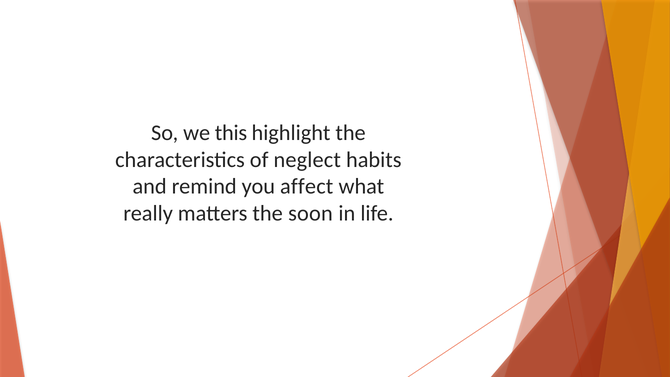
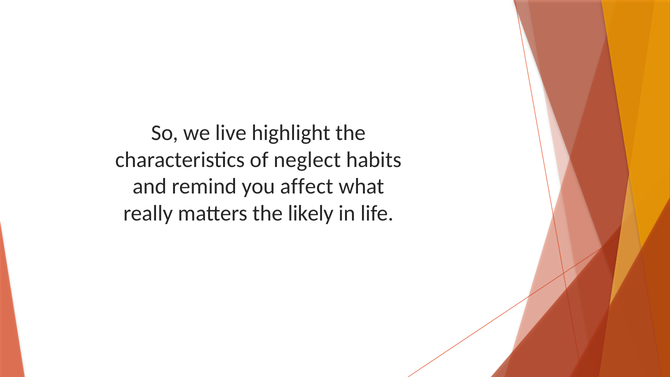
this: this -> live
soon: soon -> likely
